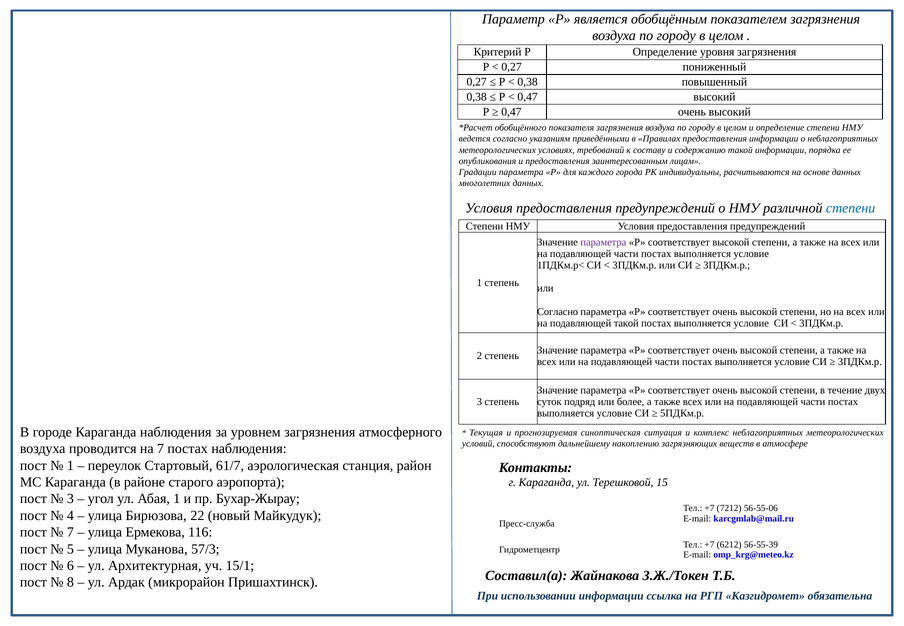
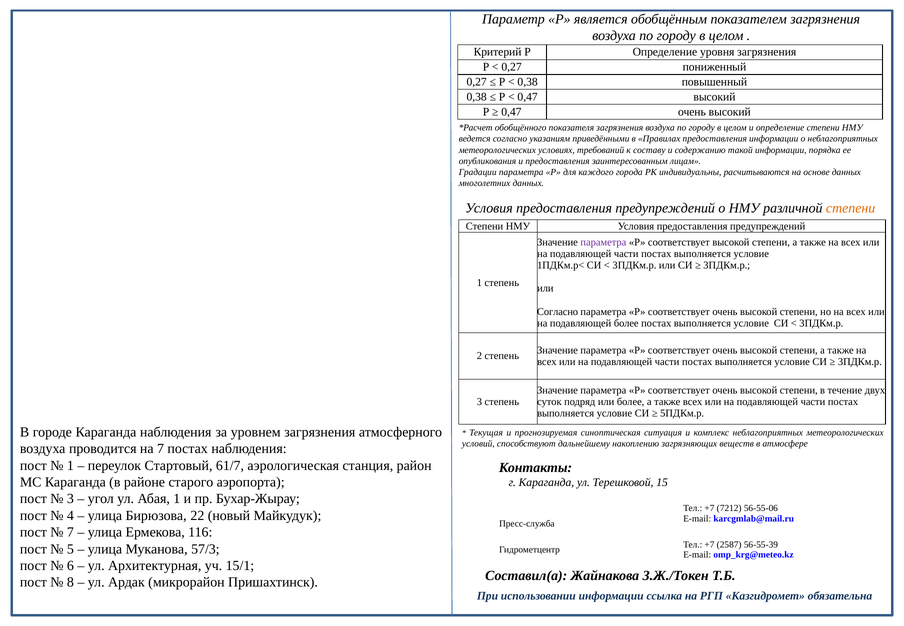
степени at (851, 208) colour: blue -> orange
подавляющей такой: такой -> более
6212: 6212 -> 2587
